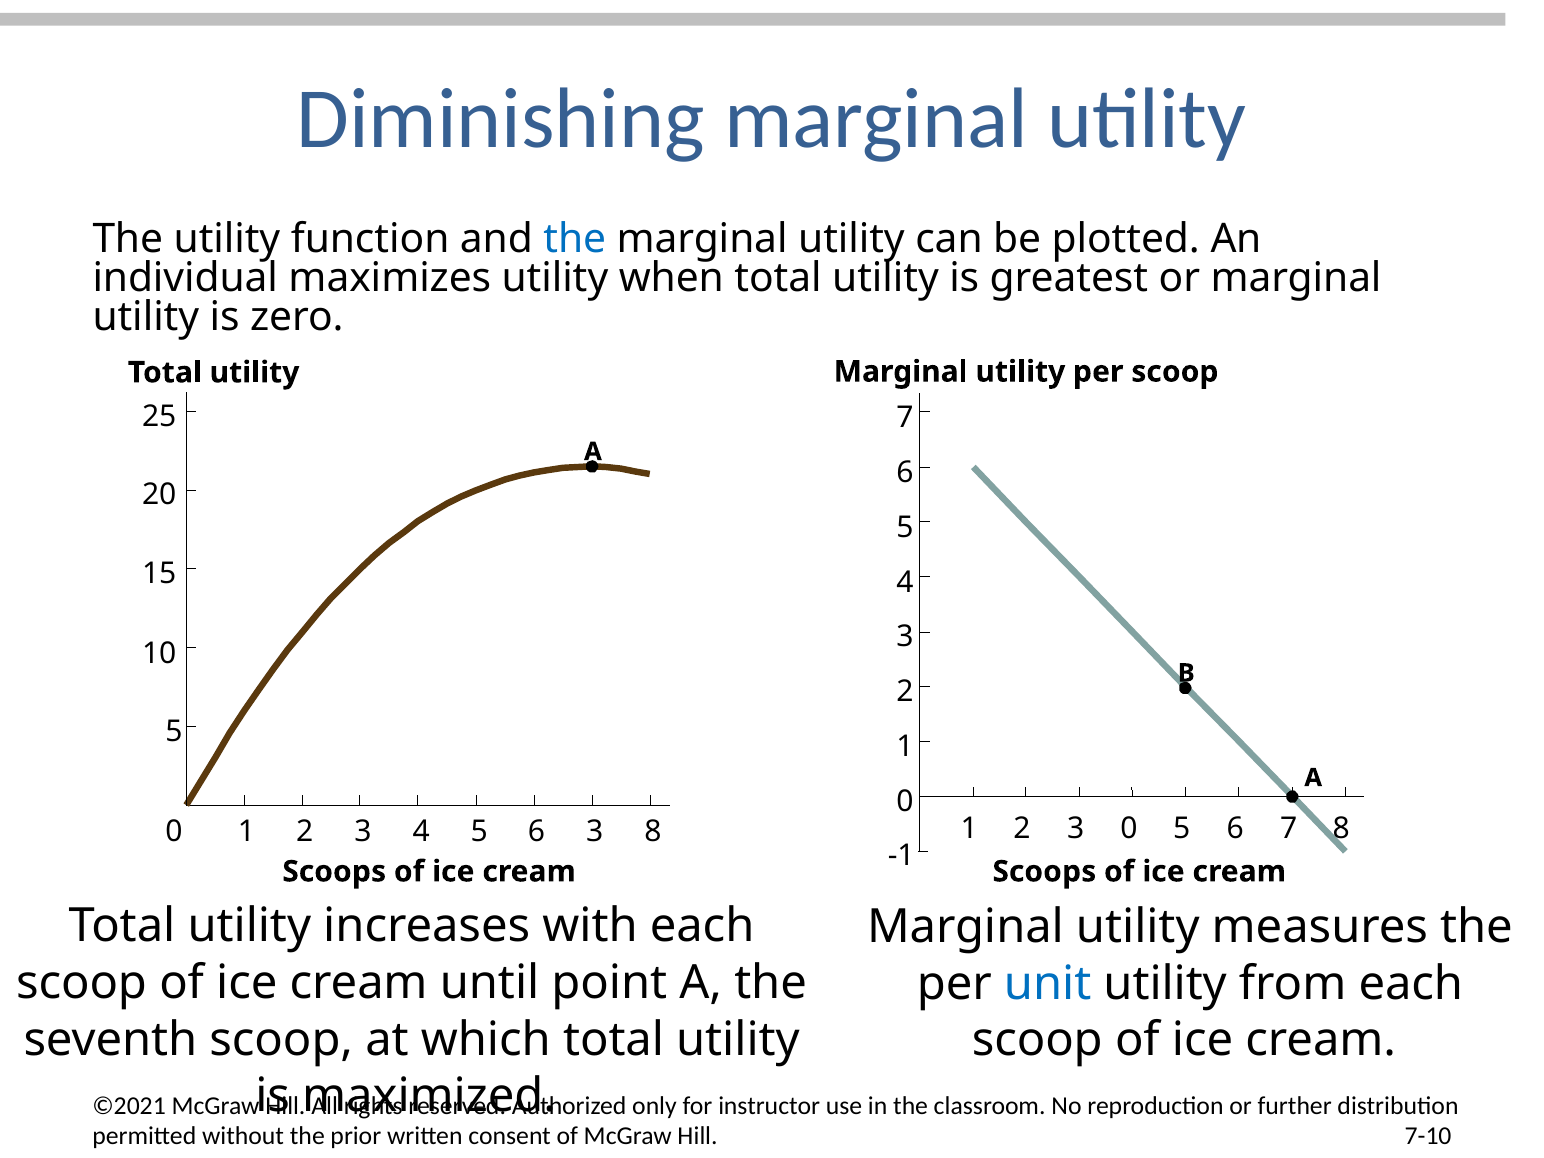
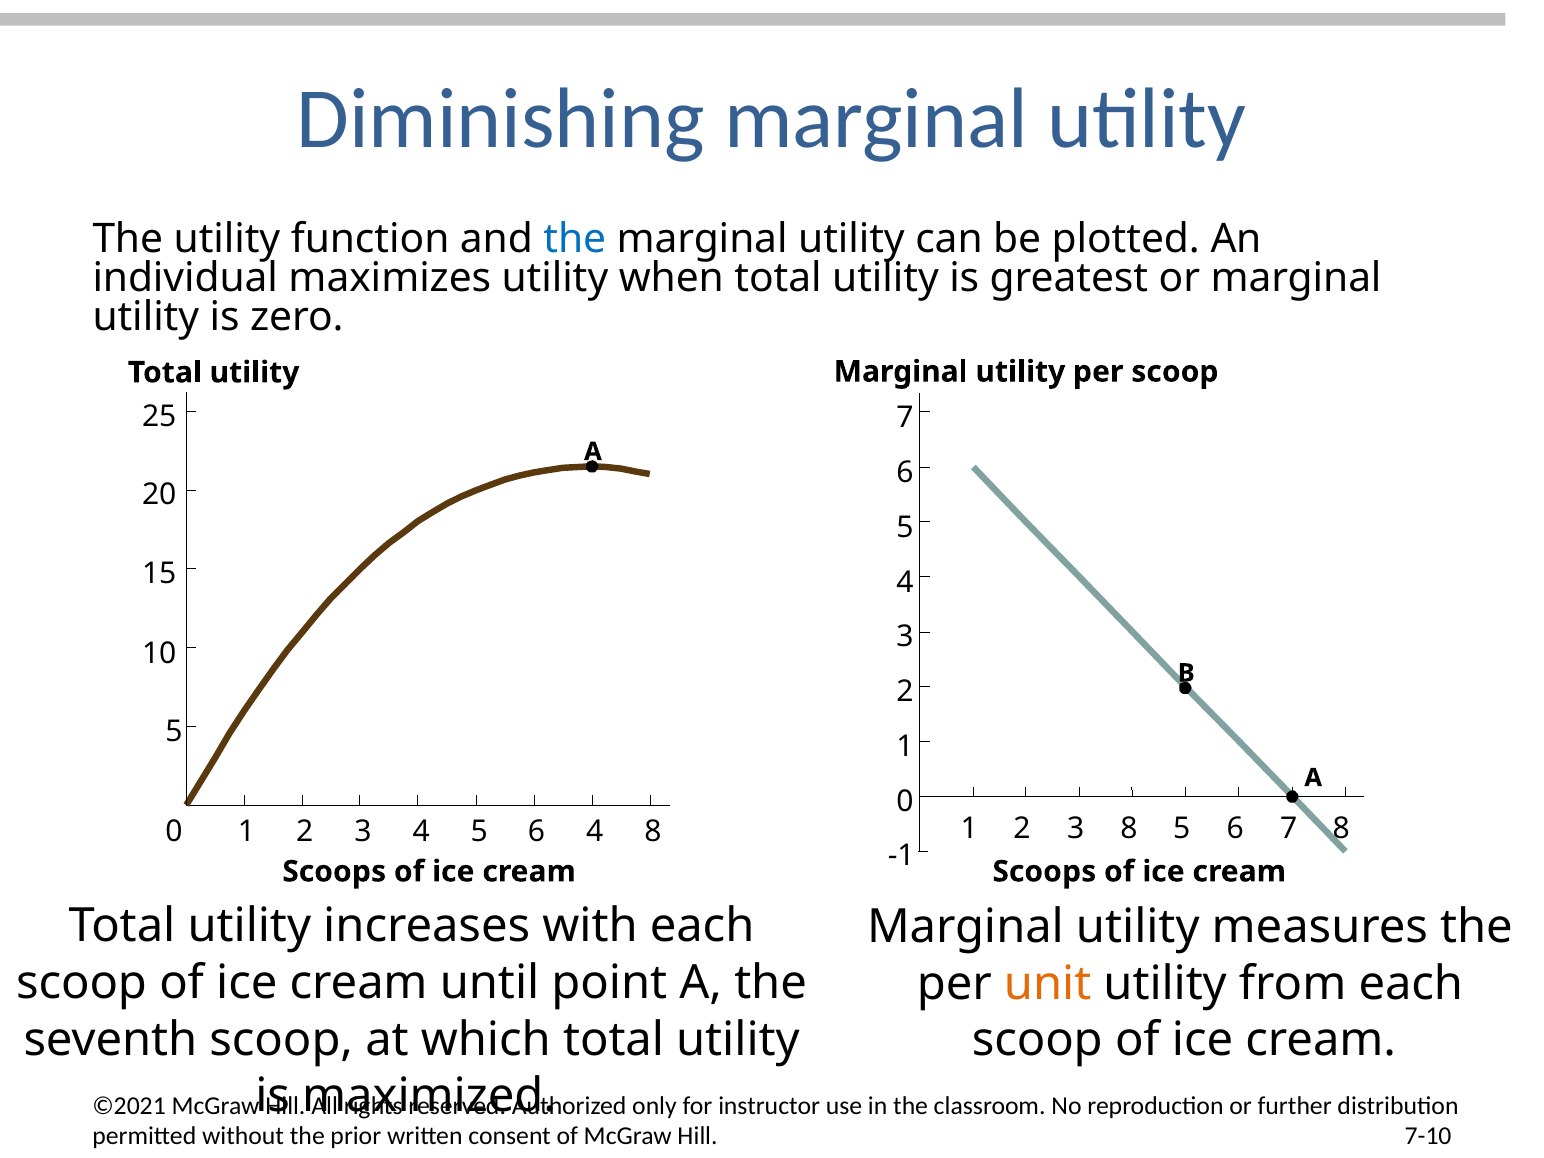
3 0: 0 -> 8
6 3: 3 -> 4
unit colour: blue -> orange
